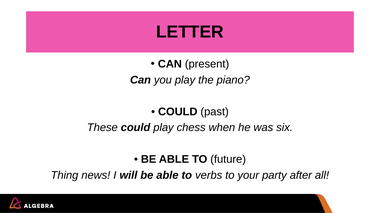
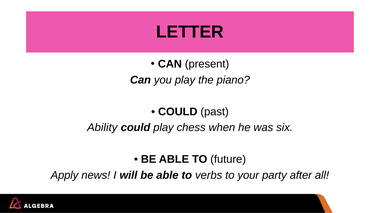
These: These -> Ability
Thing: Thing -> Apply
